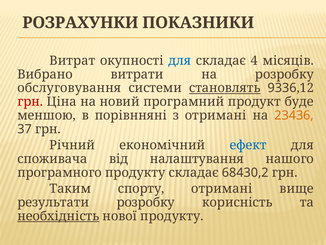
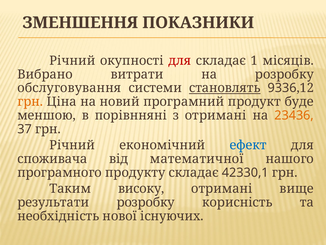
РОЗРАХУНКИ: РОЗРАХУНКИ -> ЗМЕНШЕННЯ
Витрат at (72, 60): Витрат -> Річний
для at (180, 60) colour: blue -> red
4: 4 -> 1
грн at (30, 102) colour: red -> orange
налаштування: налаштування -> математичної
68430,2: 68430,2 -> 42330,1
спорту: спорту -> високу
необхідність underline: present -> none
нової продукту: продукту -> існуючих
